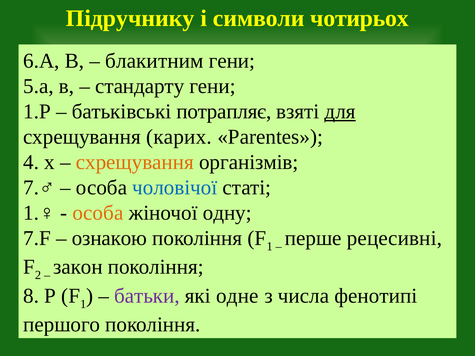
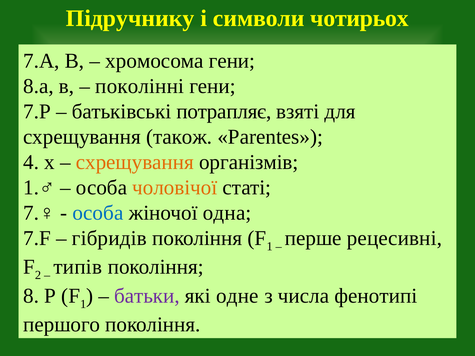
6.А: 6.А -> 7.А
блакитним: блакитним -> хромосома
5.а: 5.а -> 8.а
стандарту: стандарту -> поколінні
1.Р: 1.Р -> 7.Р
для underline: present -> none
карих: карих -> також
7.♂: 7.♂ -> 1.♂
чоловічої colour: blue -> orange
1.♀: 1.♀ -> 7.♀
особа at (98, 213) colour: orange -> blue
одну: одну -> одна
ознакою: ознакою -> гібридів
закон: закон -> типів
